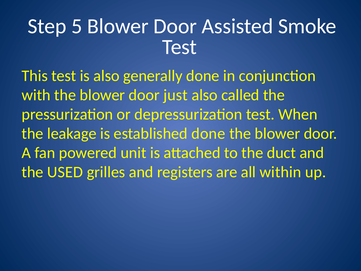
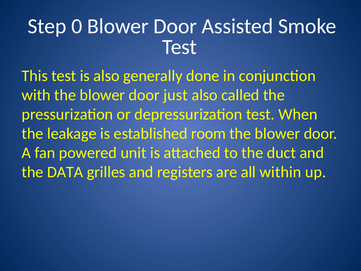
5: 5 -> 0
established done: done -> room
USED: USED -> DATA
